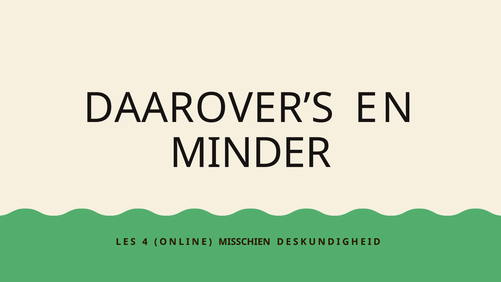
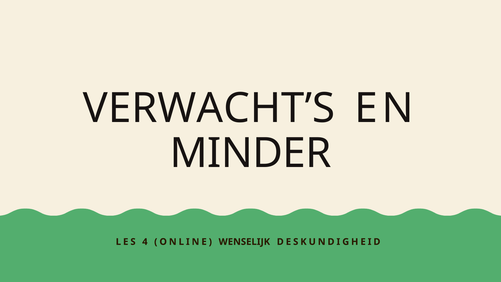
DAAROVER’S: DAAROVER’S -> VERWACHT’S
MISSCHIEN: MISSCHIEN -> WENSELIJK
